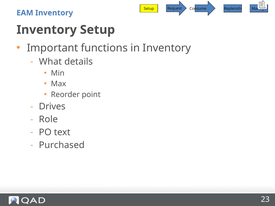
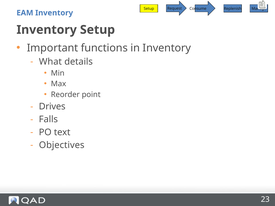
Role: Role -> Falls
Purchased: Purchased -> Objectives
